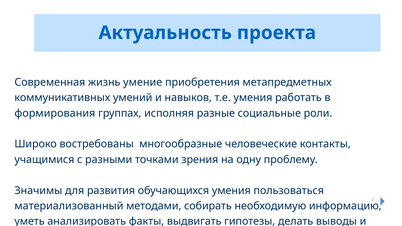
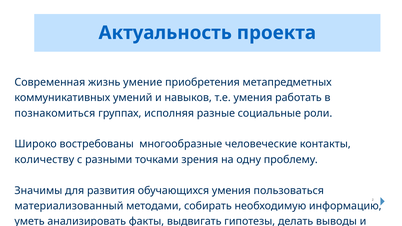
формирования: формирования -> познакомиться
учащимися: учащимися -> количеству
